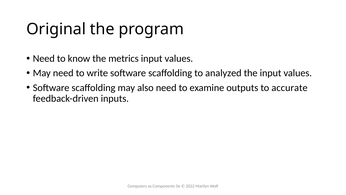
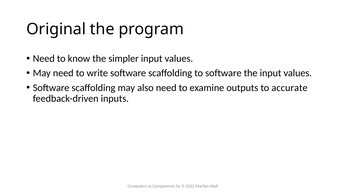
metrics: metrics -> simpler
to analyzed: analyzed -> software
